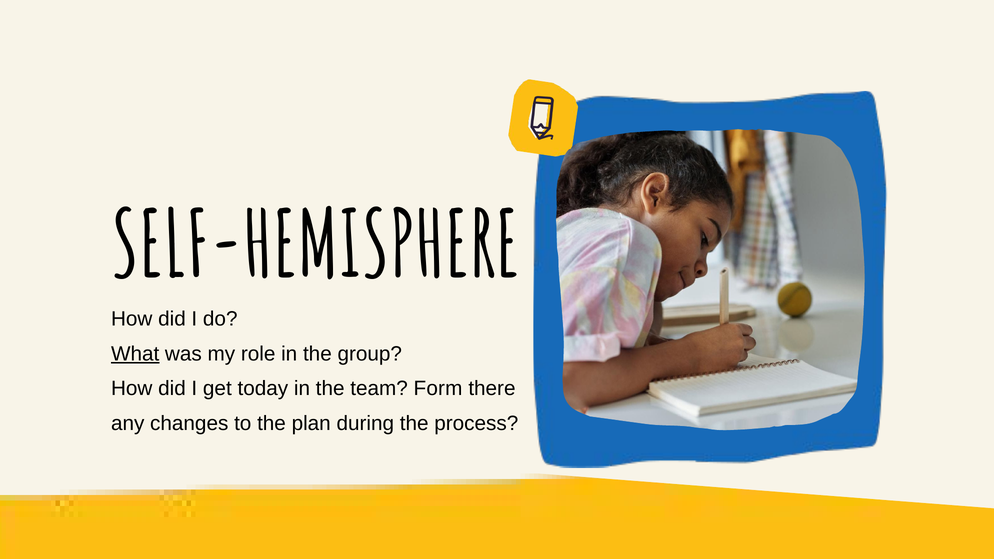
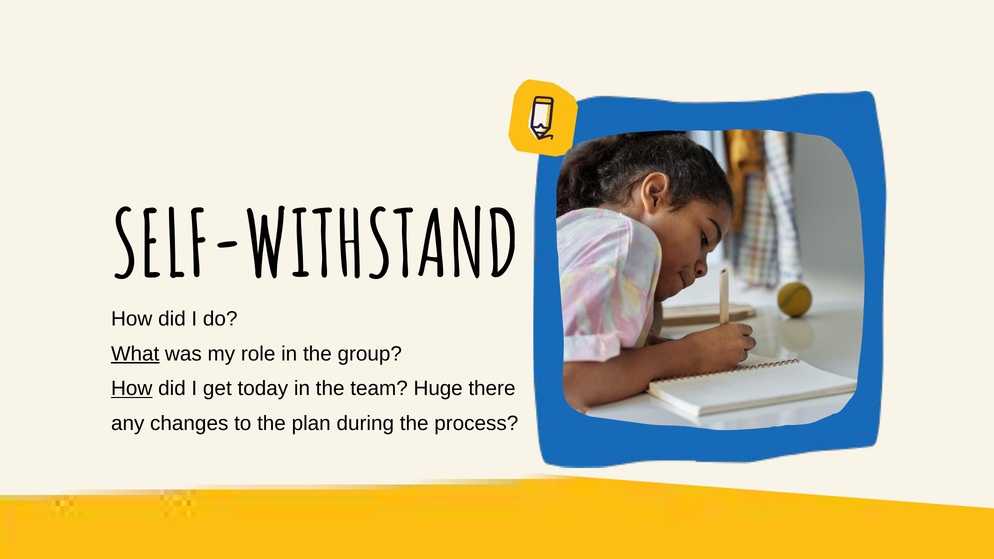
SELF-HEMISPHERE: SELF-HEMISPHERE -> SELF-WITHSTAND
How at (132, 389) underline: none -> present
Form: Form -> Huge
